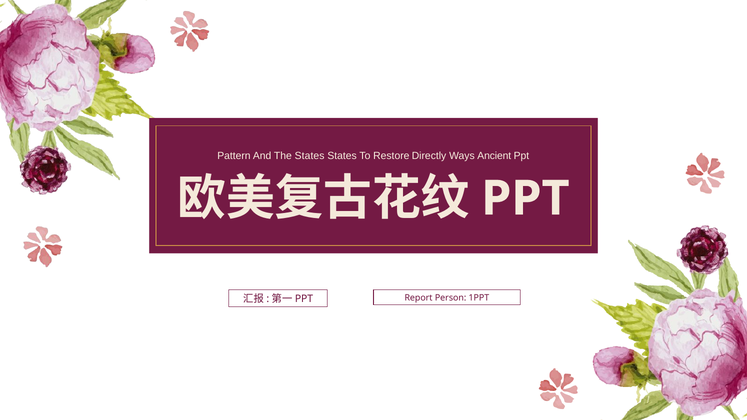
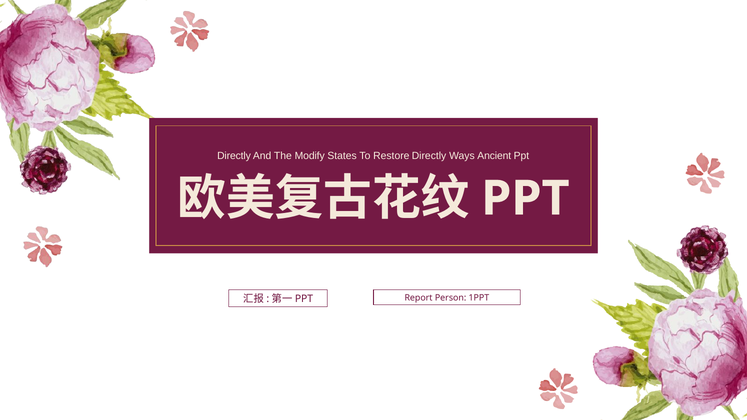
Pattern at (234, 156): Pattern -> Directly
The States: States -> Modify
